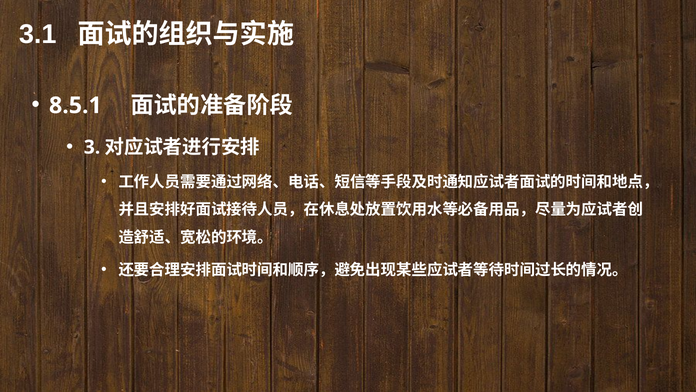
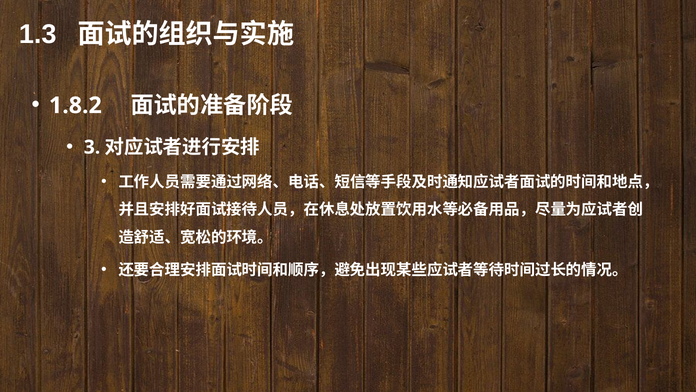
3.1: 3.1 -> 1.3
8.5.1: 8.5.1 -> 1.8.2
